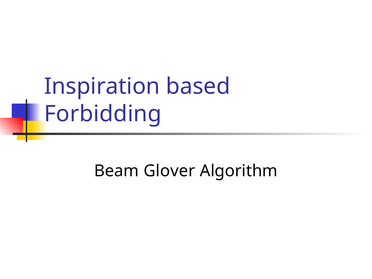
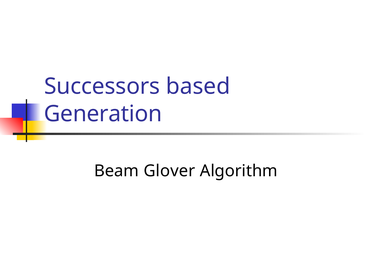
Inspiration: Inspiration -> Successors
Forbidding: Forbidding -> Generation
